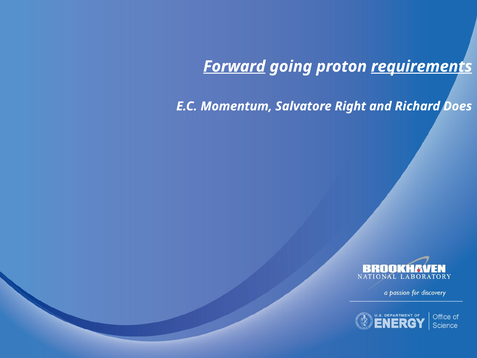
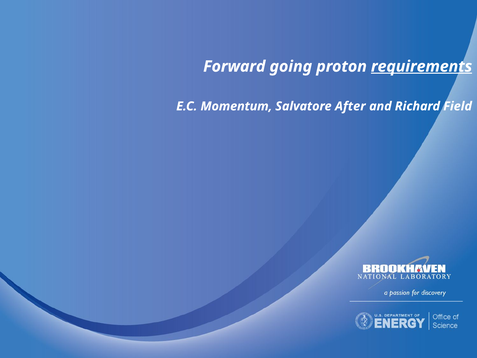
Forward underline: present -> none
Right: Right -> After
Does: Does -> Field
